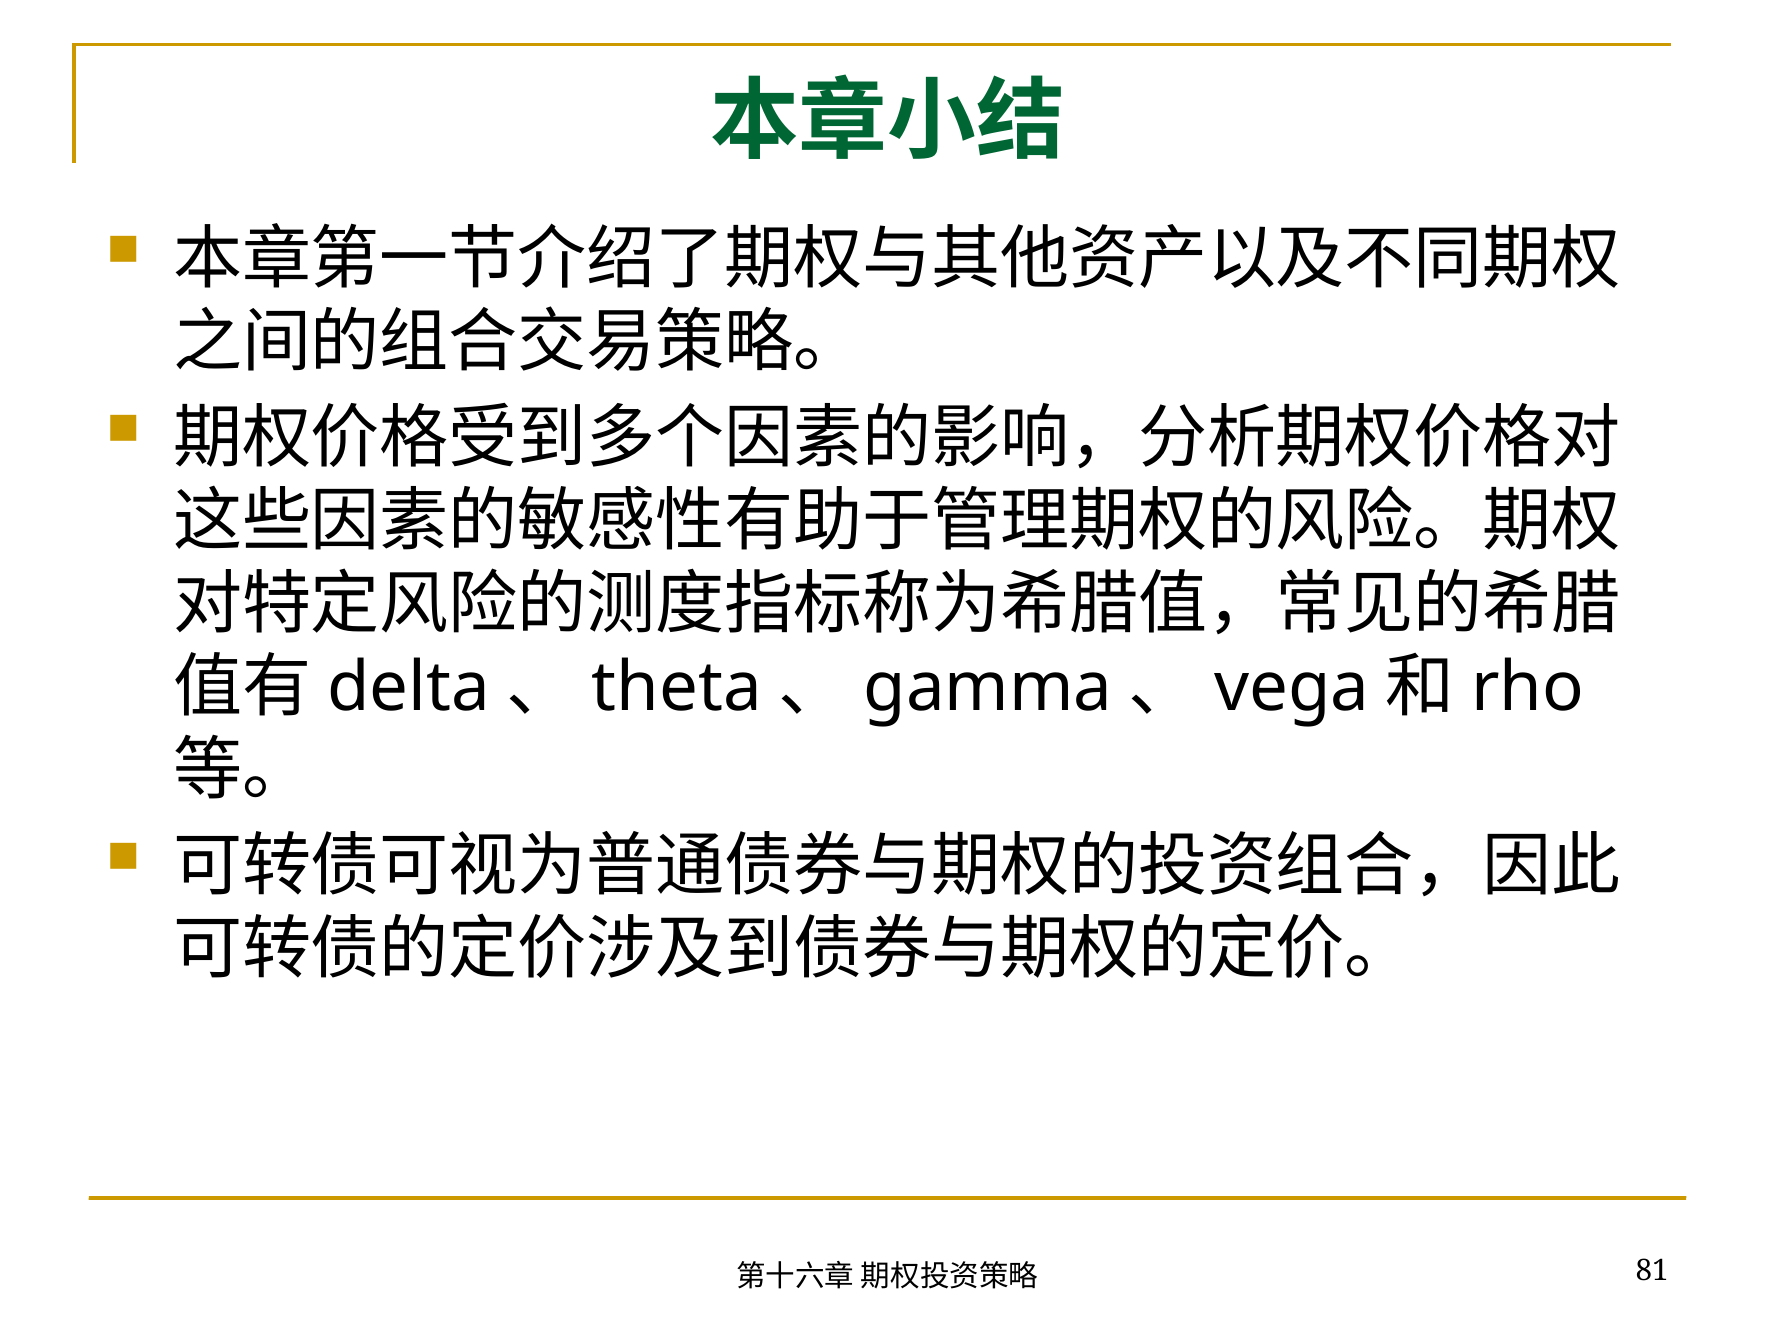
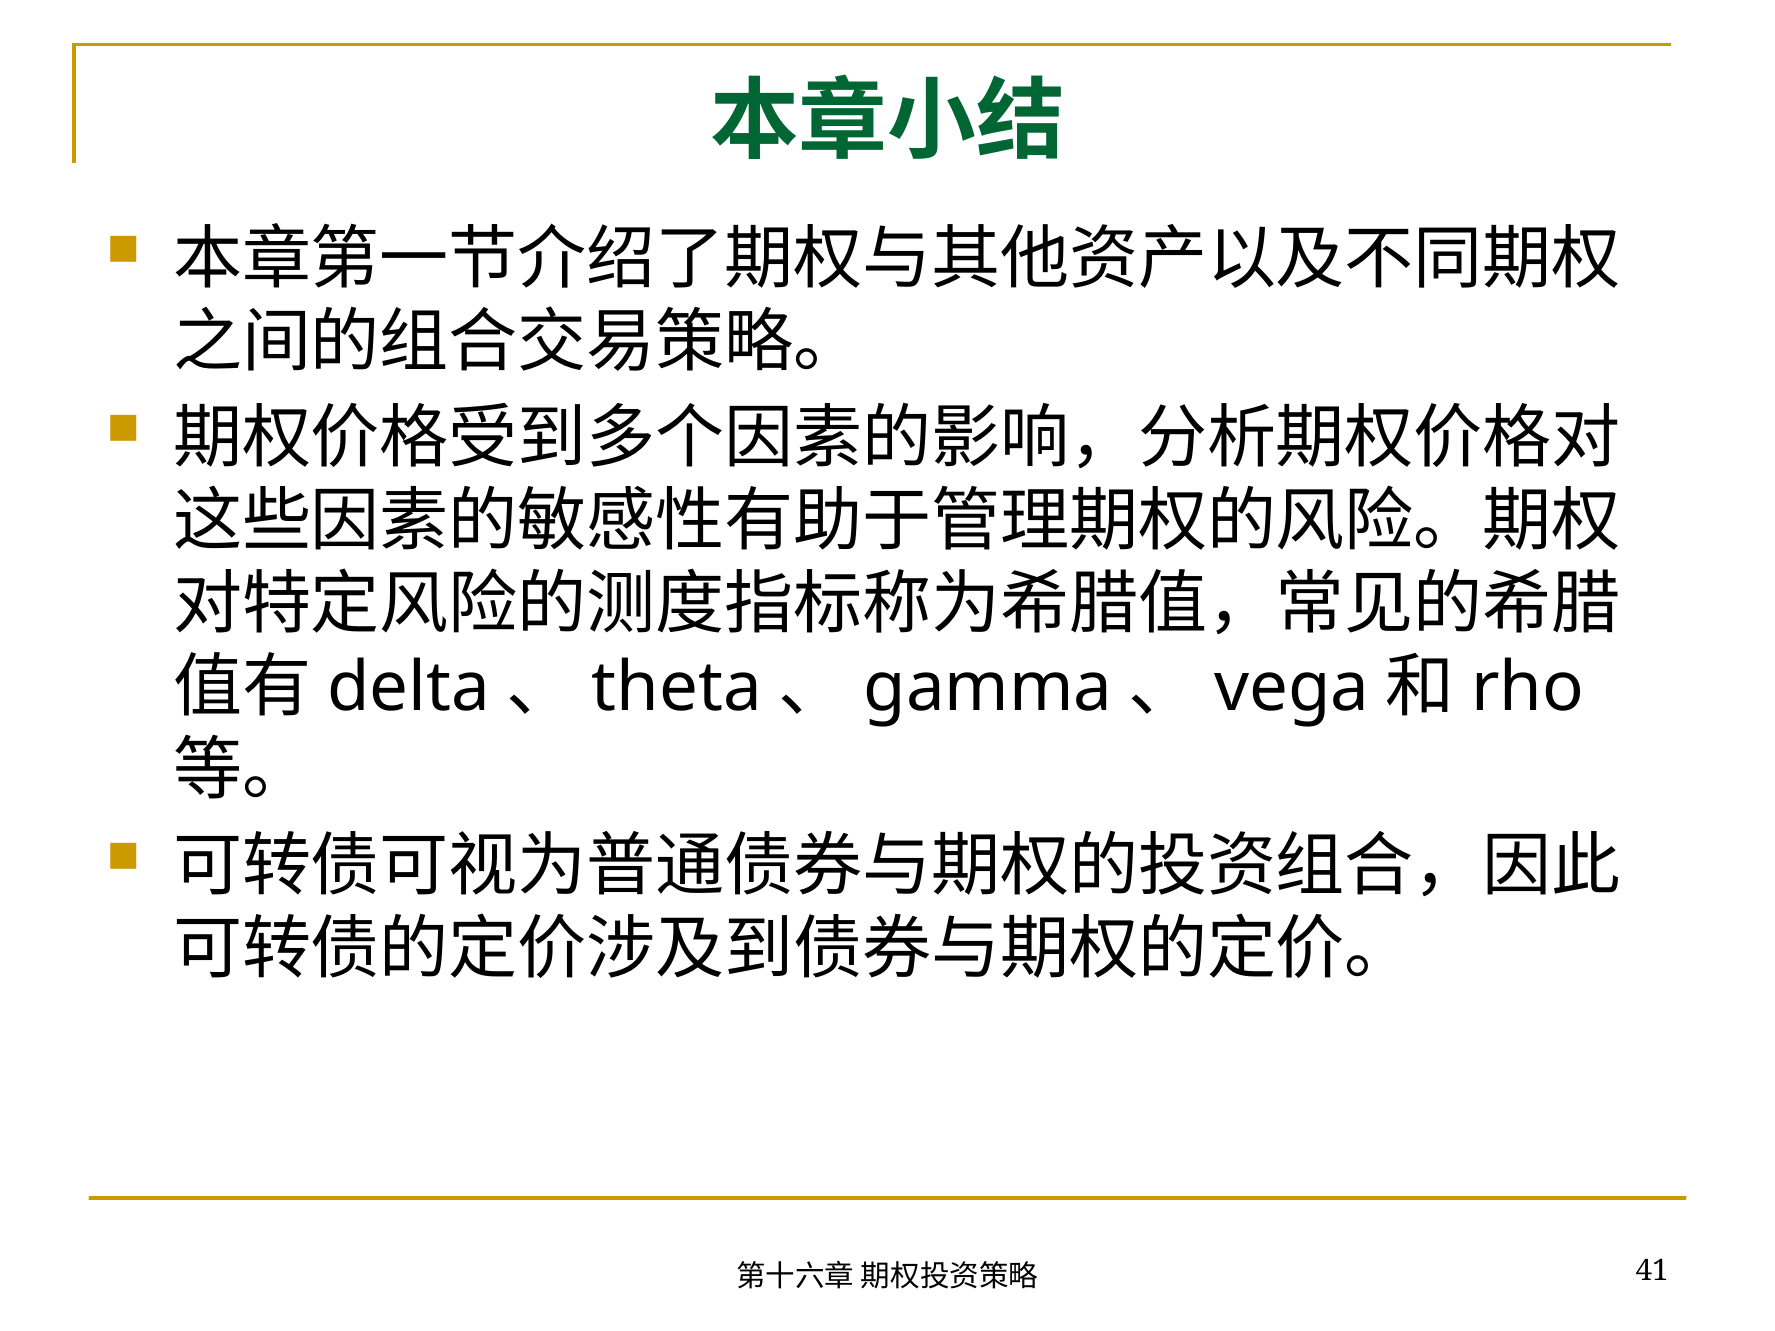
81: 81 -> 41
